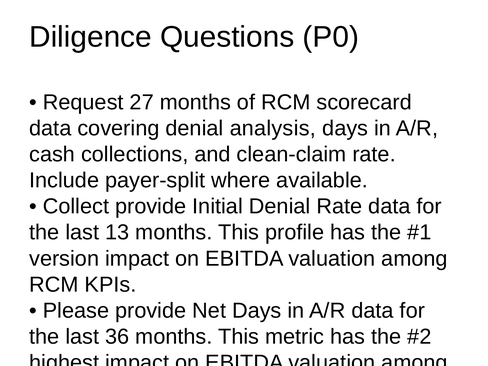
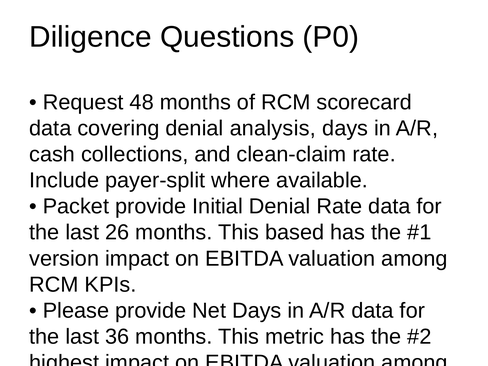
27: 27 -> 48
Collect at (76, 206): Collect -> Packet
13: 13 -> 26
profile: profile -> based
